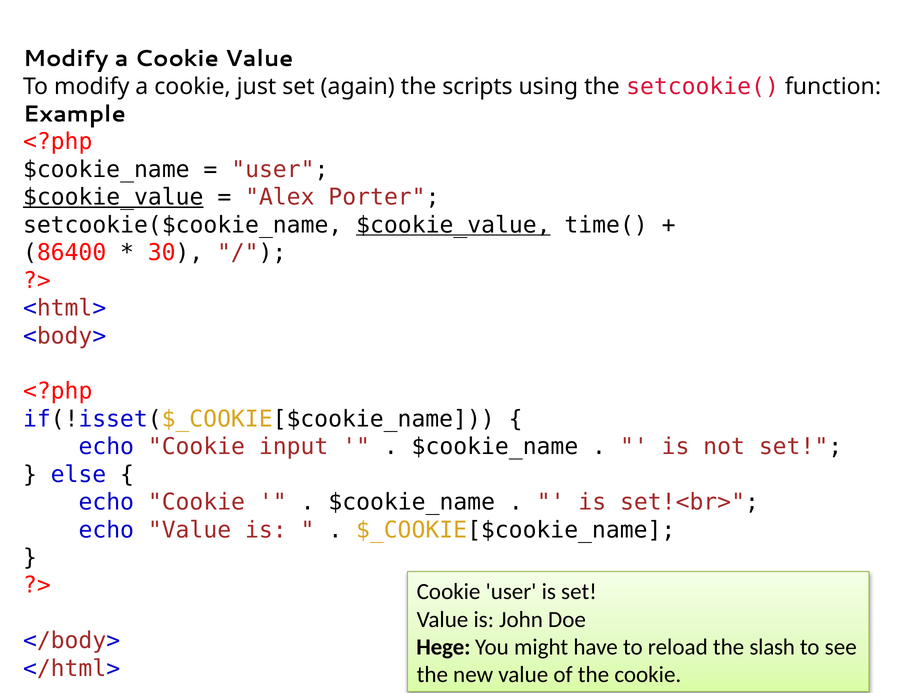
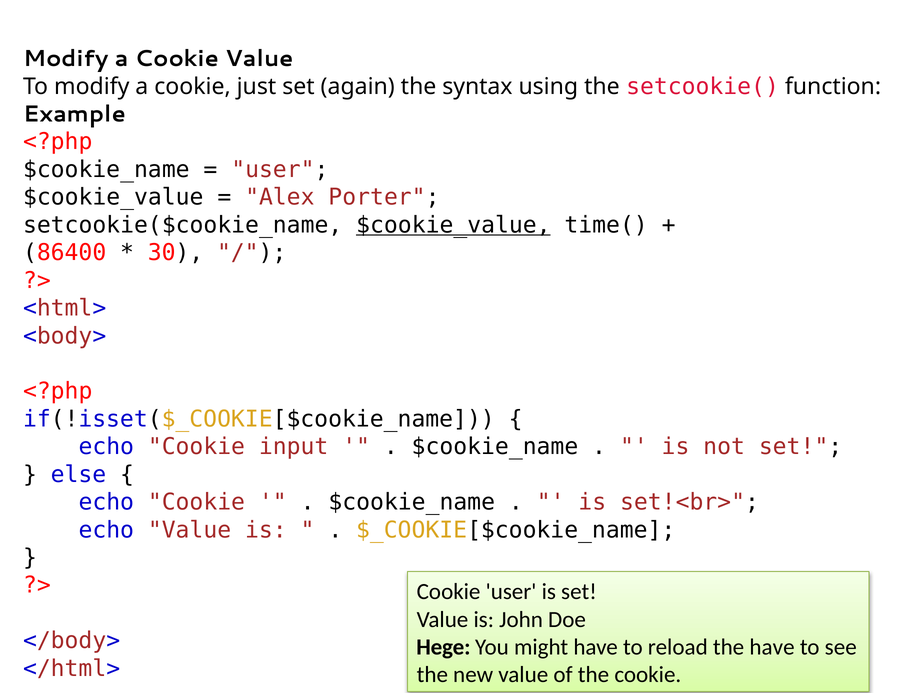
scripts: scripts -> syntax
$cookie_value at (113, 197) underline: present -> none
the slash: slash -> have
